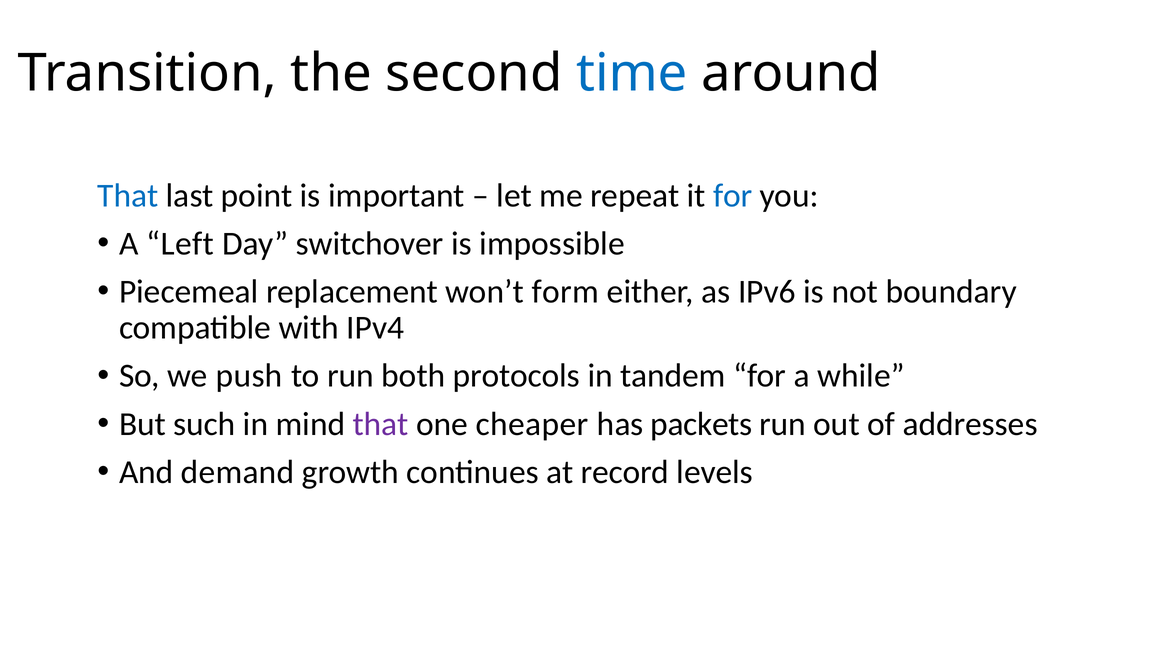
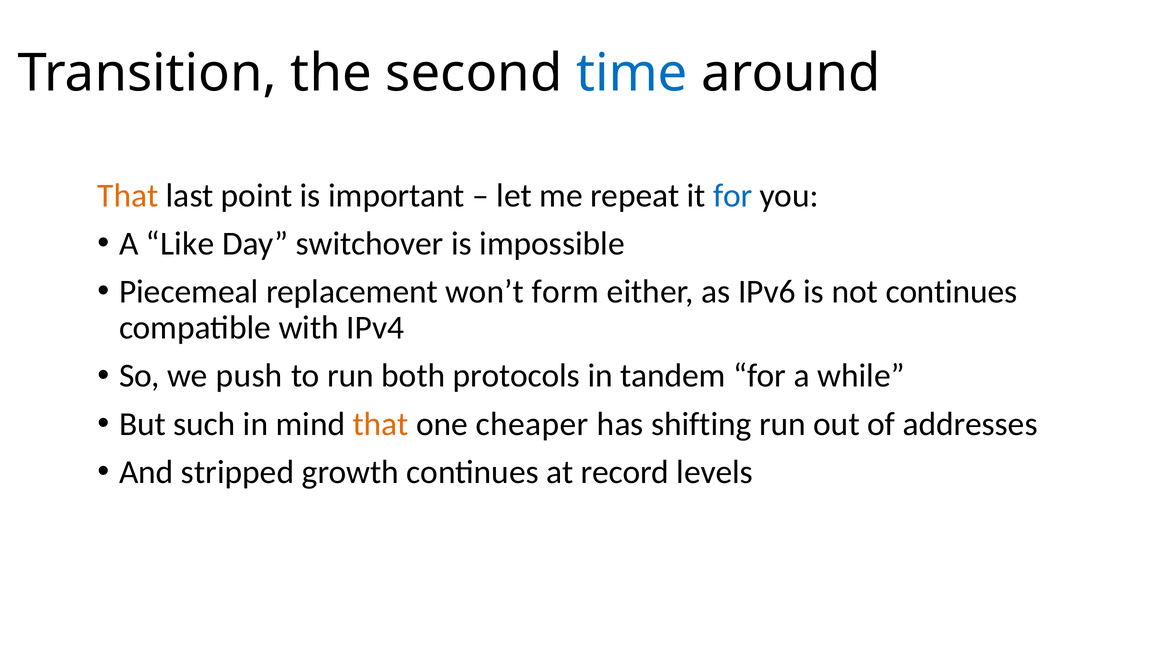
That at (128, 196) colour: blue -> orange
Left: Left -> Like
not boundary: boundary -> continues
that at (381, 424) colour: purple -> orange
packets: packets -> shifting
demand: demand -> stripped
